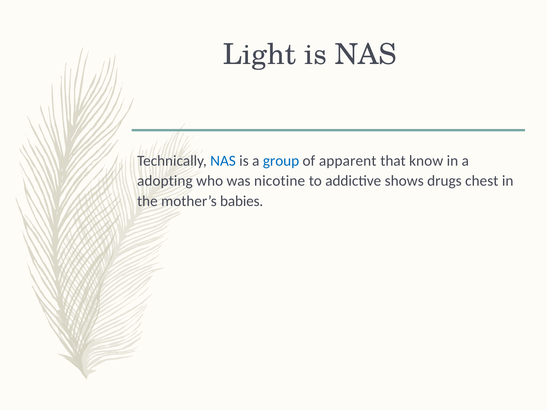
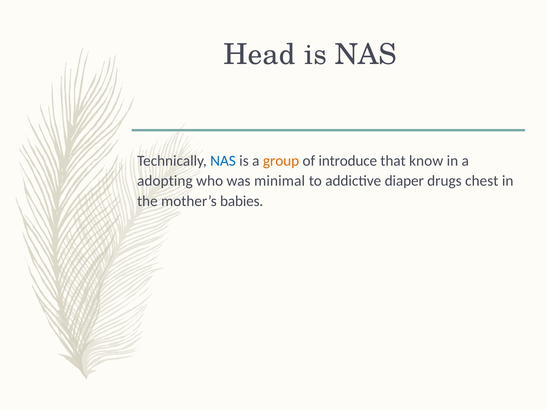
Light: Light -> Head
group colour: blue -> orange
apparent: apparent -> introduce
nicotine: nicotine -> minimal
shows: shows -> diaper
